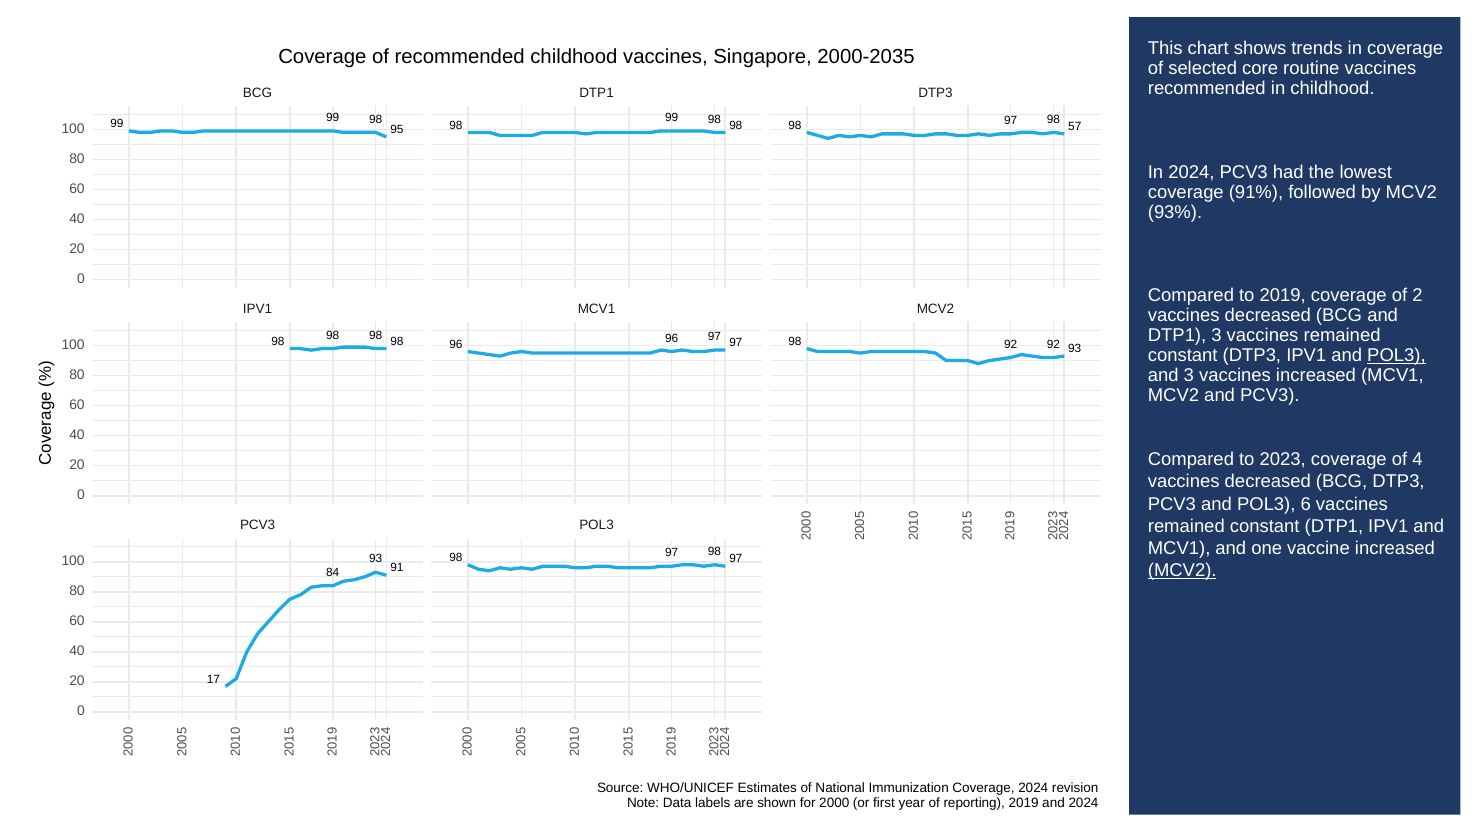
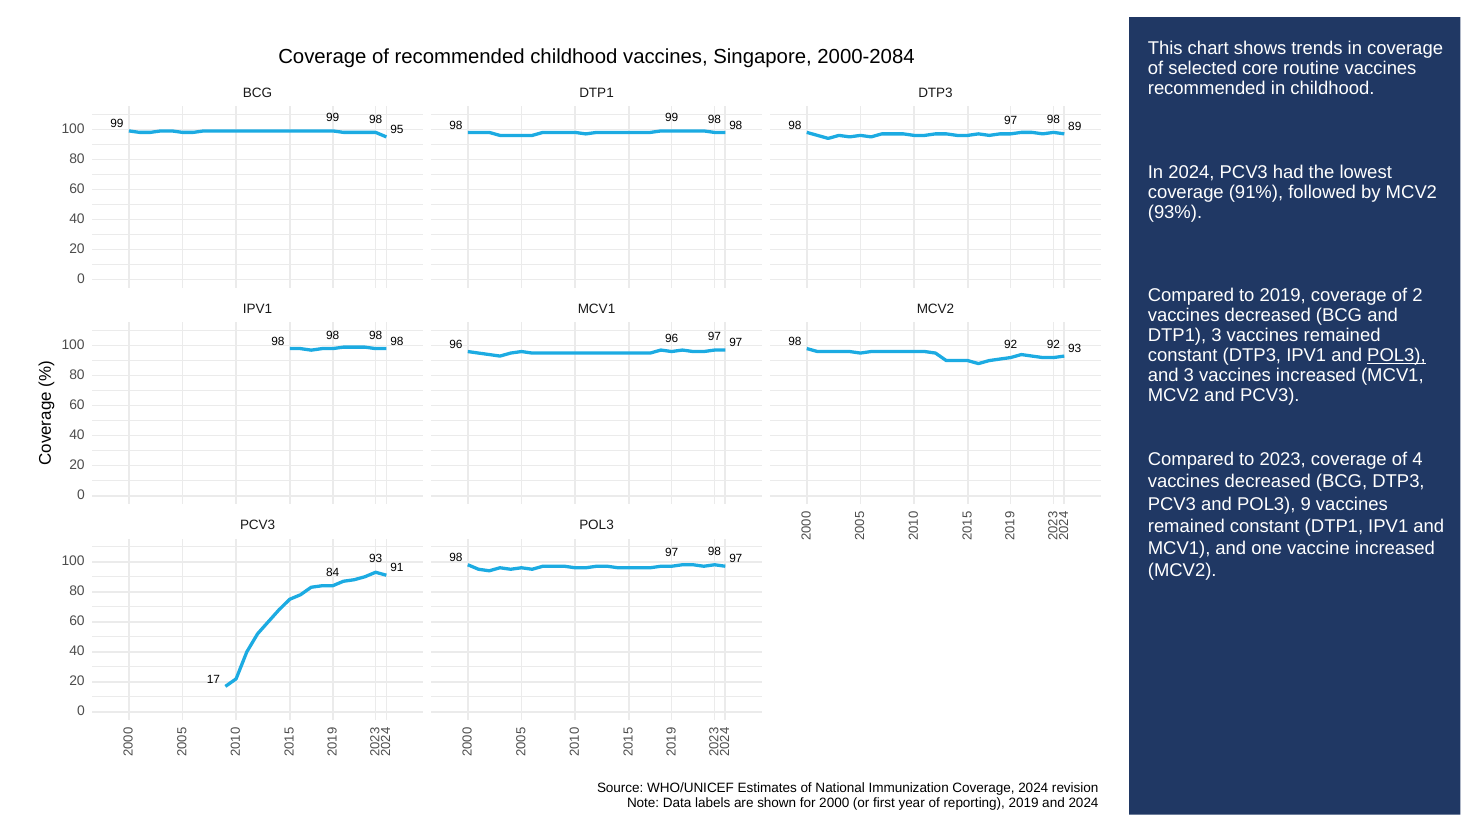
2000-2035: 2000-2035 -> 2000-2084
57: 57 -> 89
POL3 6: 6 -> 9
MCV2 at (1182, 571) underline: present -> none
